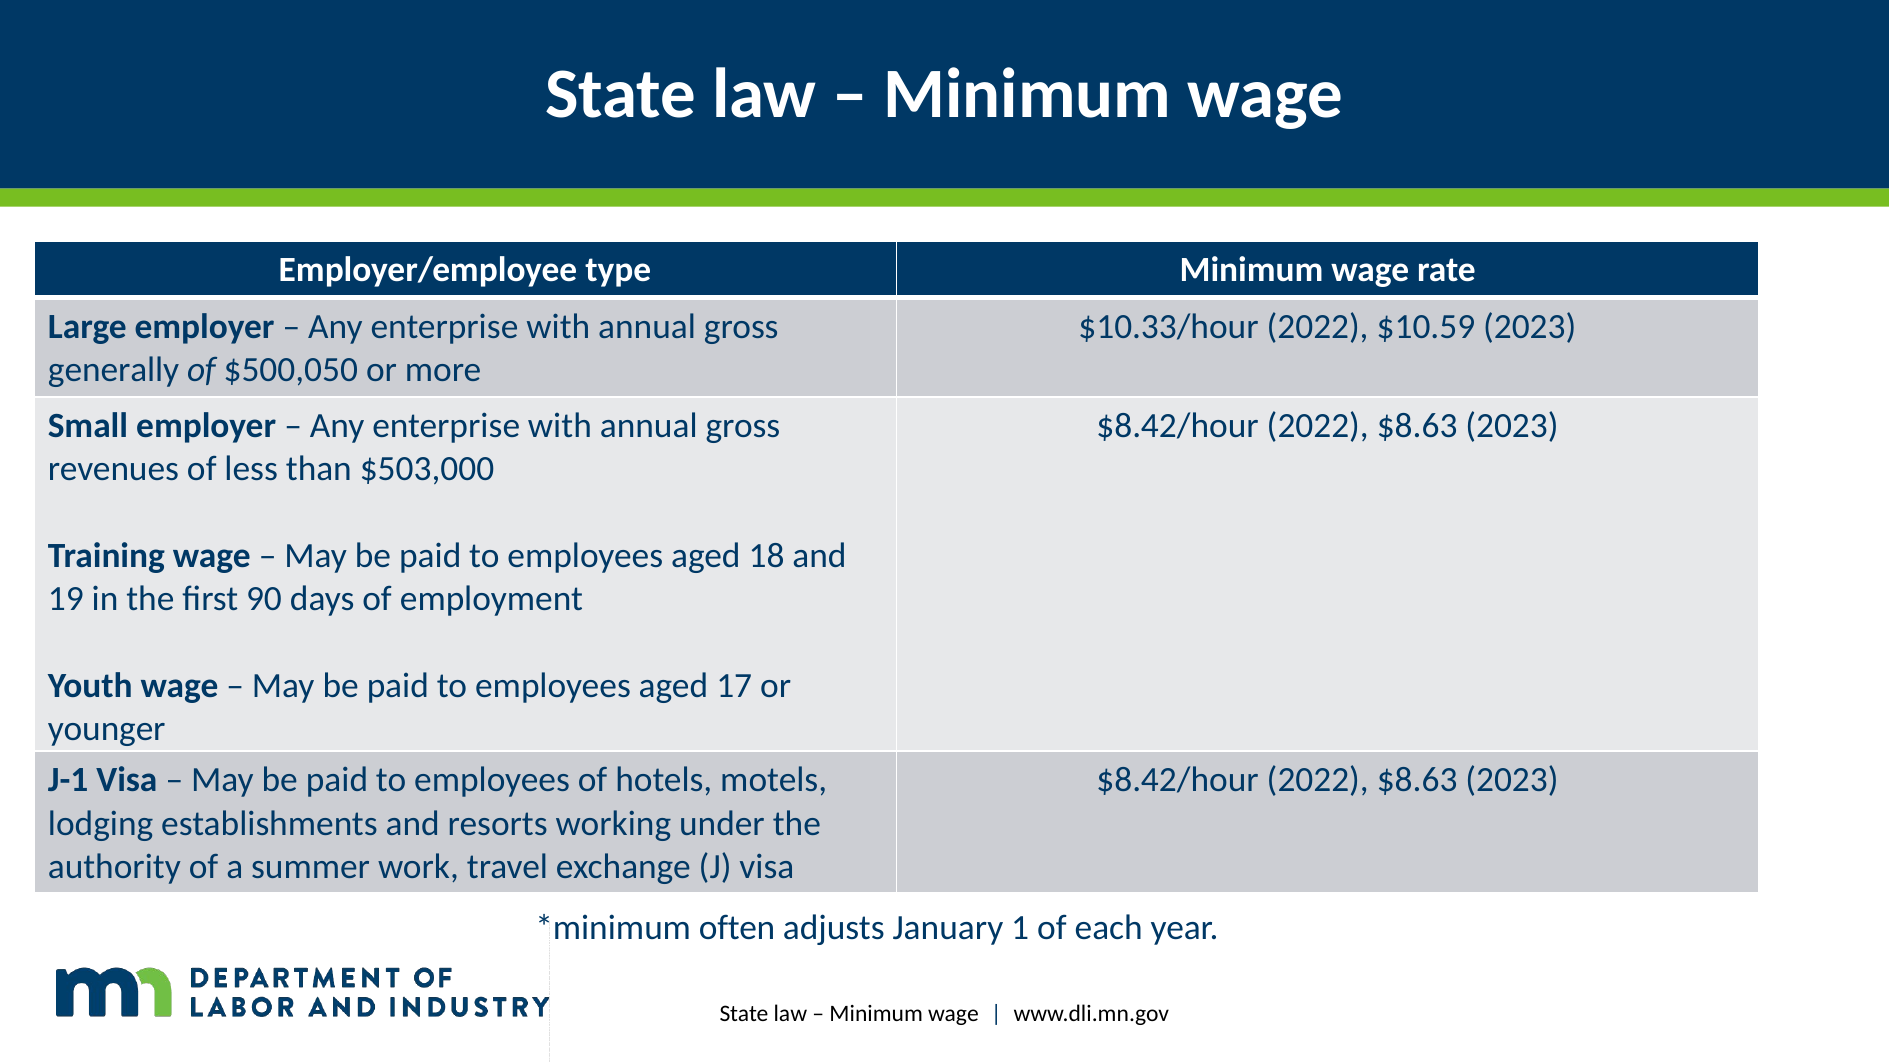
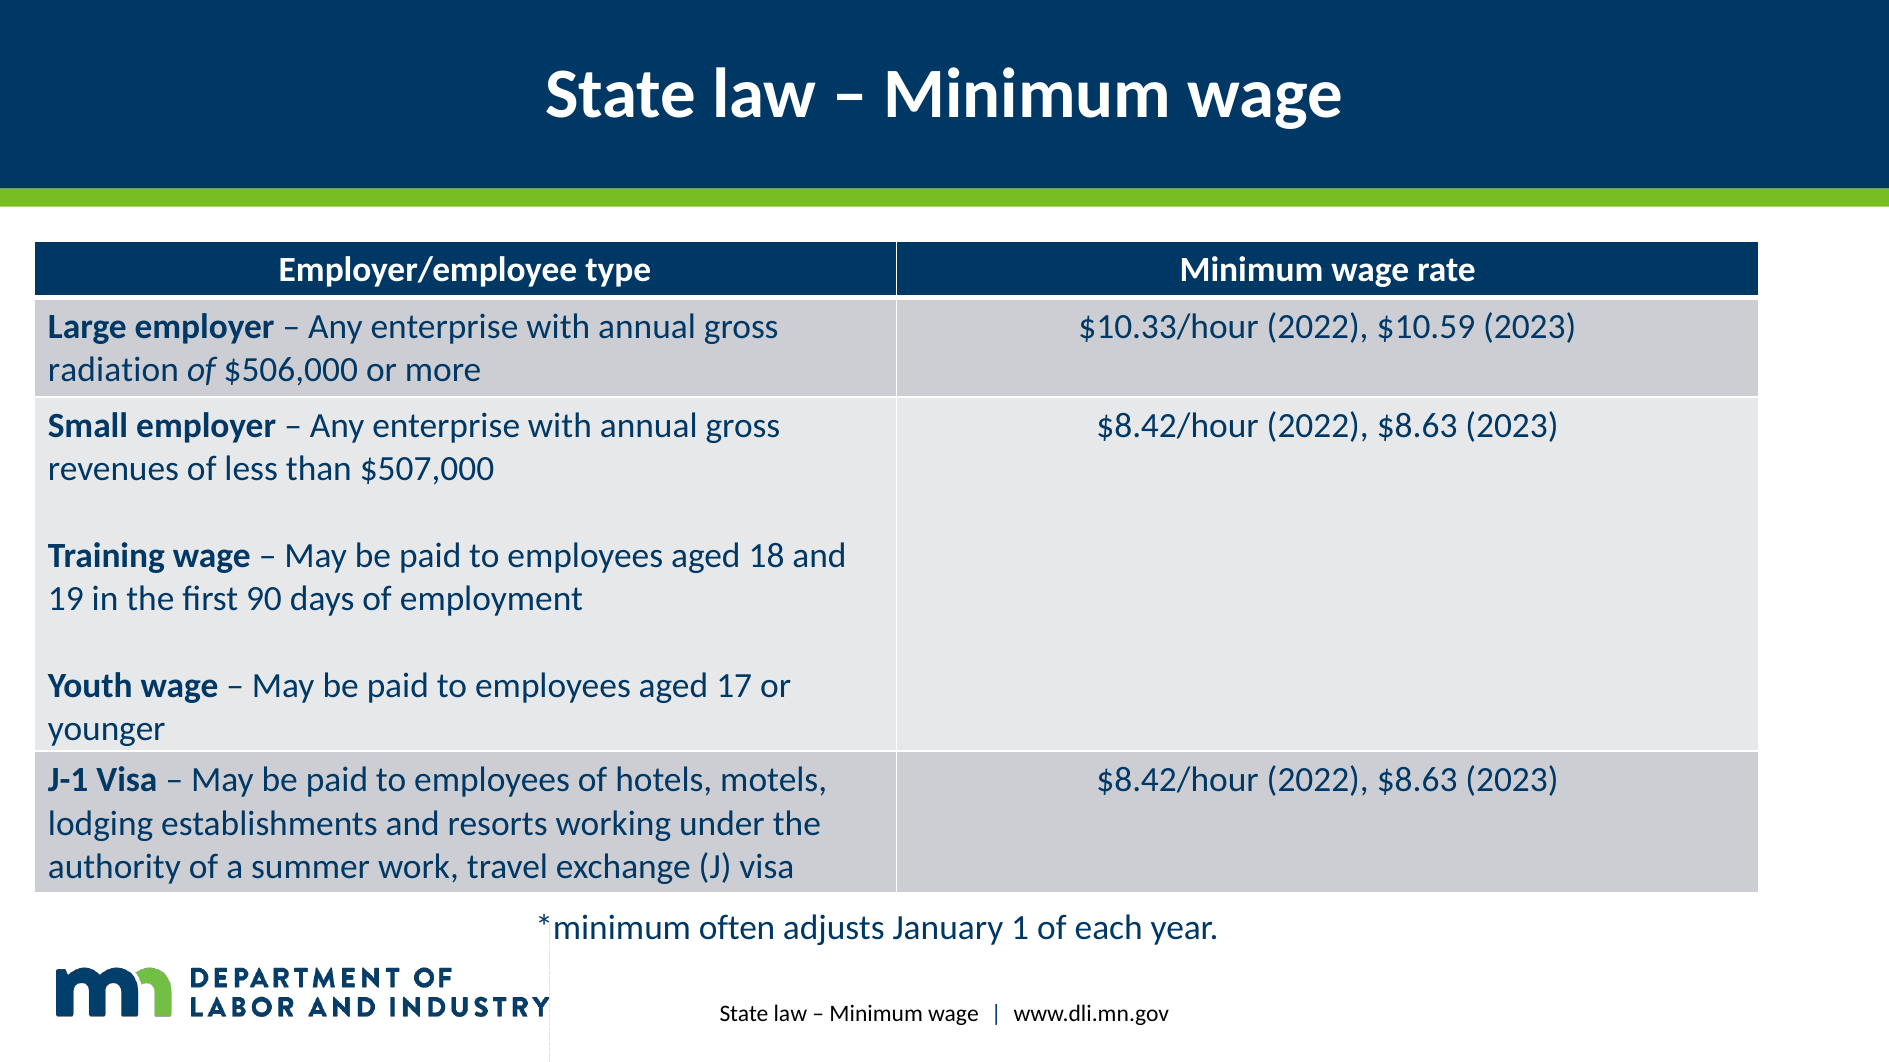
generally: generally -> radiation
$500,050: $500,050 -> $506,000
$503,000: $503,000 -> $507,000
